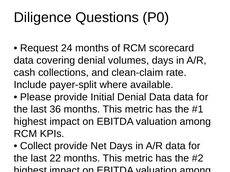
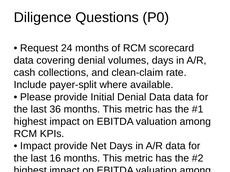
Collect at (36, 146): Collect -> Impact
22: 22 -> 16
